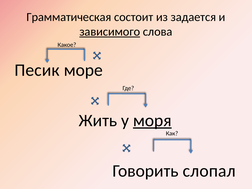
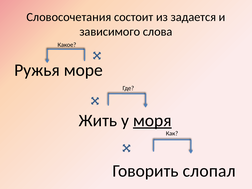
Грамматическая: Грамматическая -> Словосочетания
зависимого underline: present -> none
Песик: Песик -> Ружья
